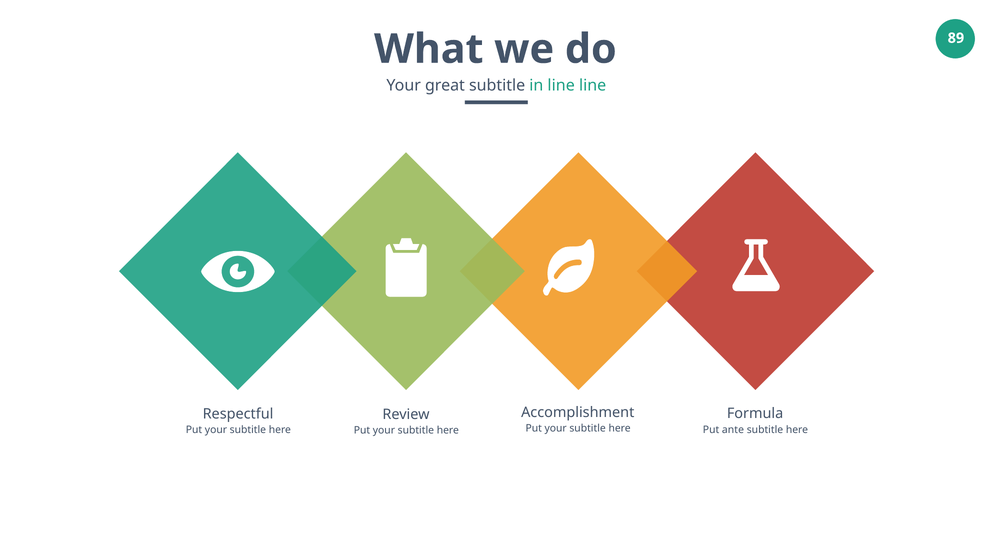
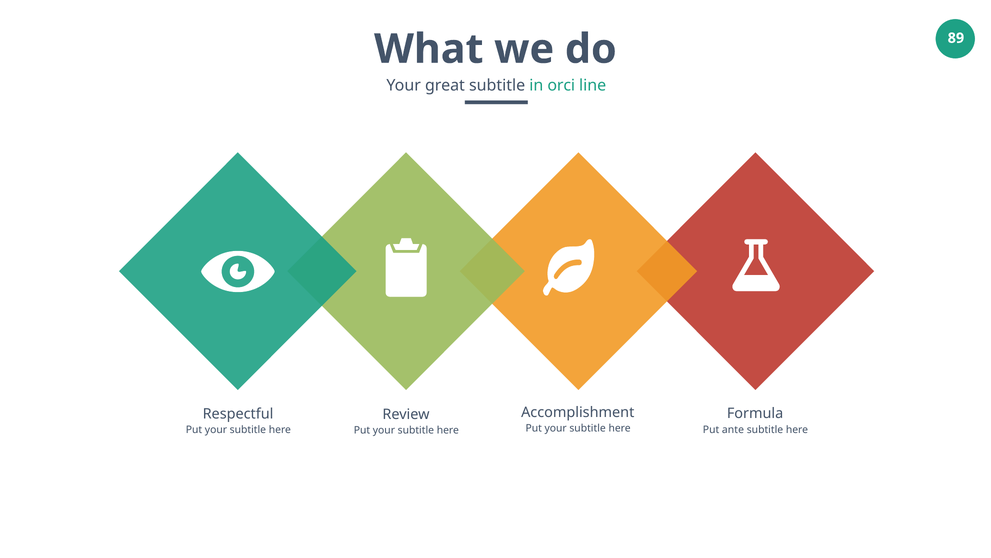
in line: line -> orci
